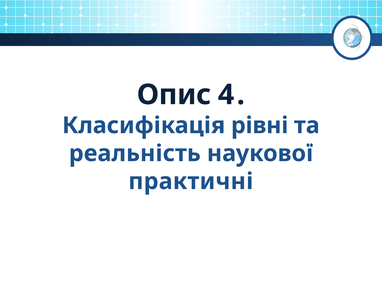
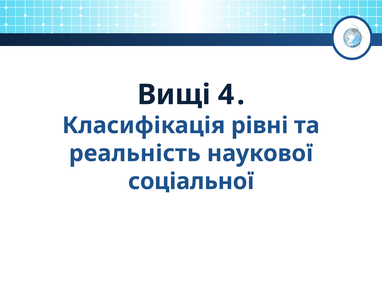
Опис: Опис -> Вищі
практичні: практичні -> соціальної
